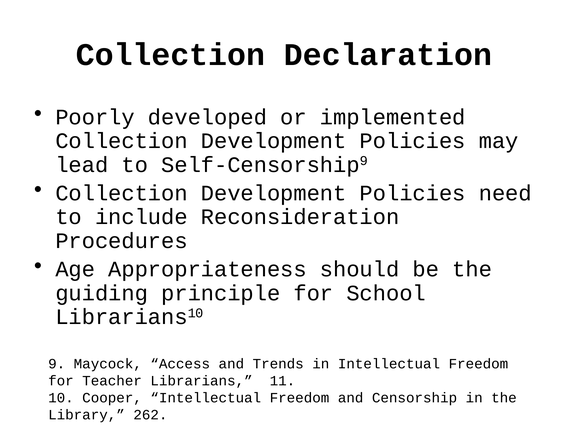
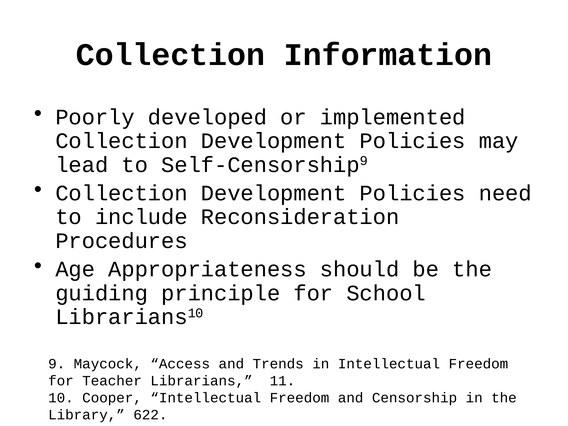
Declaration: Declaration -> Information
262: 262 -> 622
